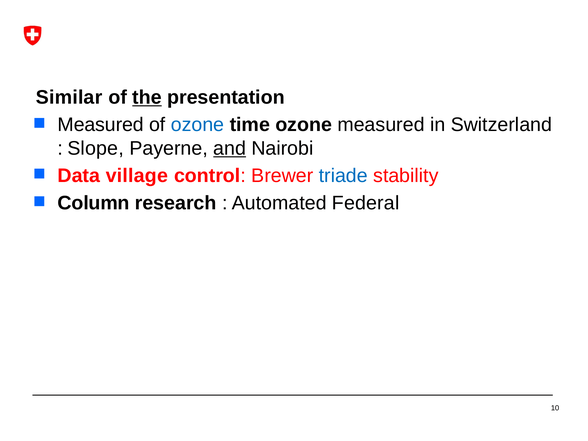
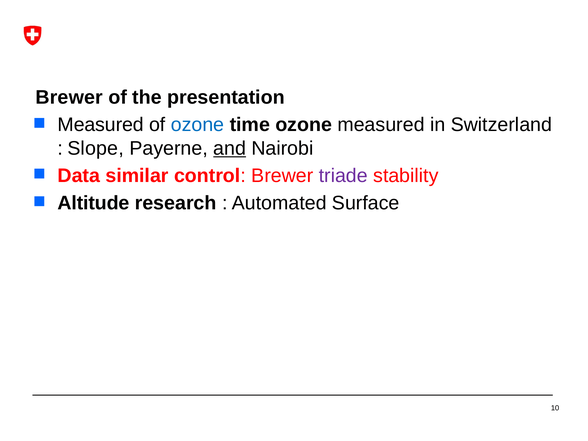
Similar at (69, 97): Similar -> Brewer
the underline: present -> none
village: village -> similar
triade colour: blue -> purple
Column: Column -> Altitude
Federal: Federal -> Surface
